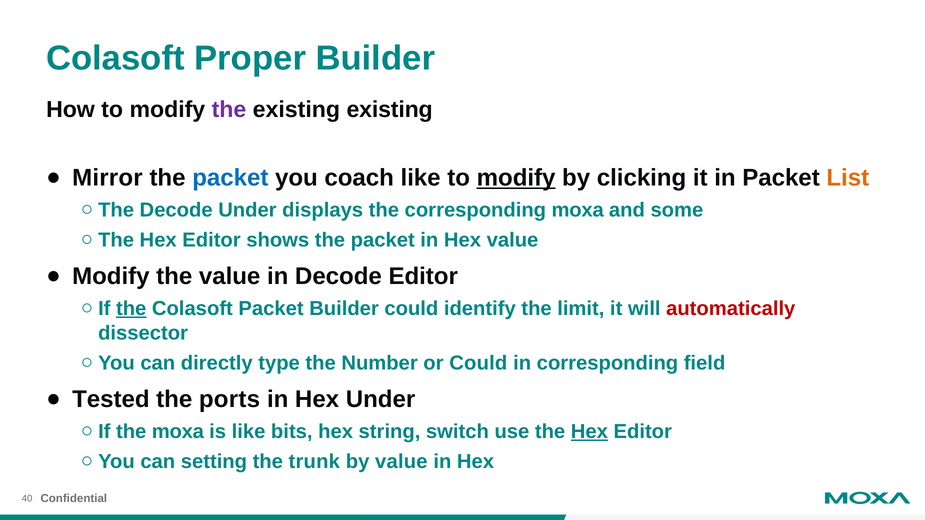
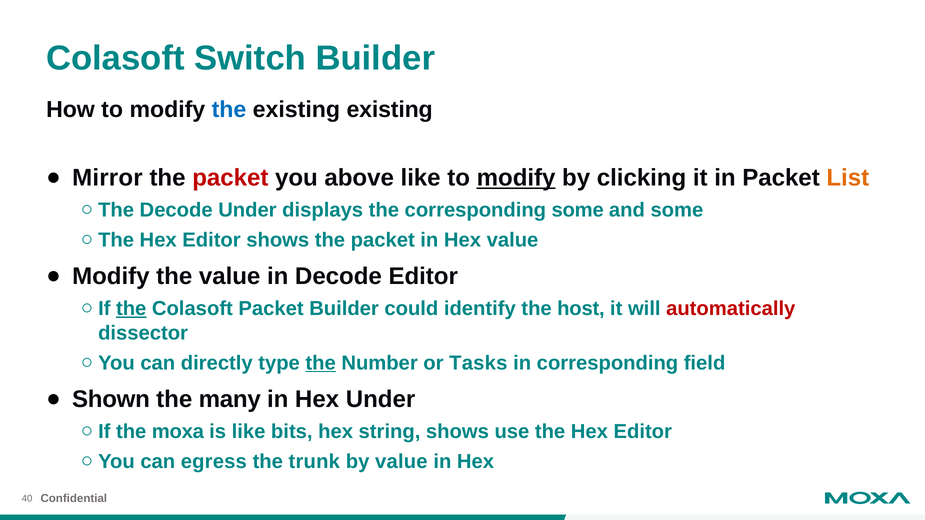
Proper: Proper -> Switch
the at (229, 110) colour: purple -> blue
packet at (230, 178) colour: blue -> red
coach: coach -> above
corresponding moxa: moxa -> some
limit: limit -> host
the at (321, 363) underline: none -> present
or Could: Could -> Tasks
Tested: Tested -> Shown
ports: ports -> many
string switch: switch -> shows
Hex at (589, 432) underline: present -> none
setting: setting -> egress
